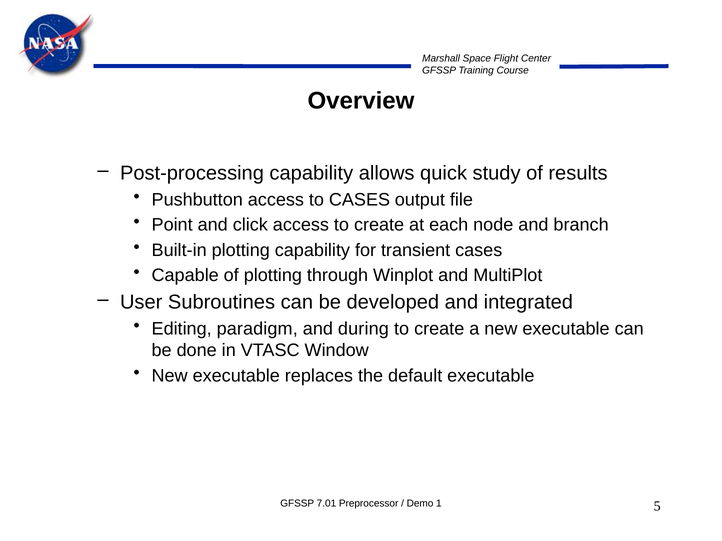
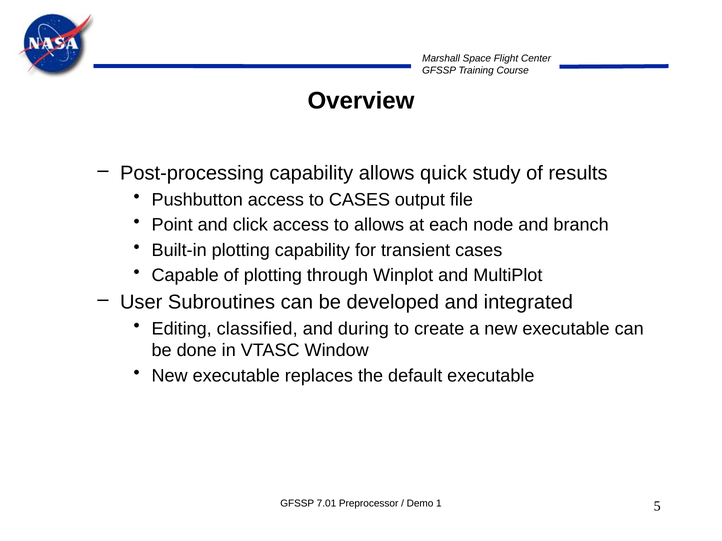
access to create: create -> allows
paradigm: paradigm -> classified
